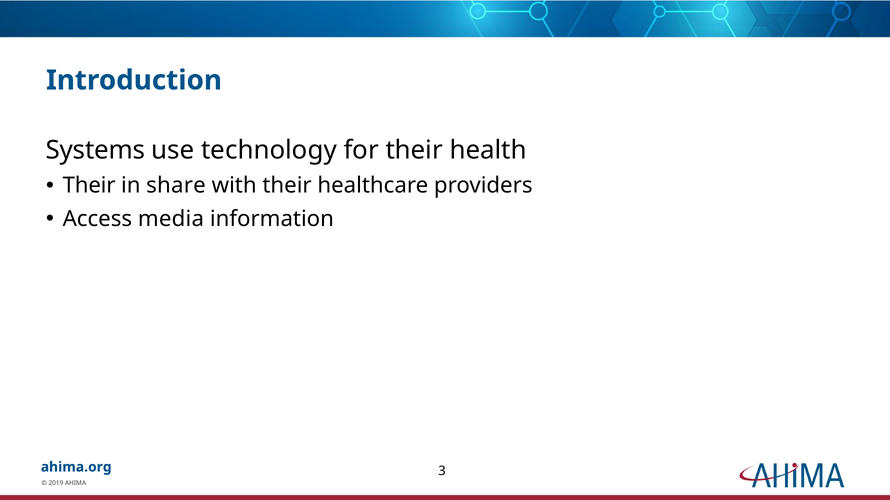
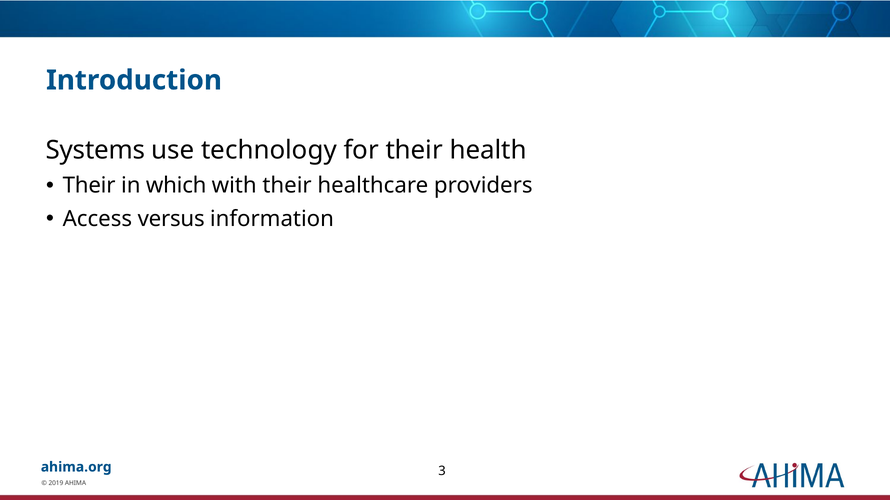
share: share -> which
media: media -> versus
